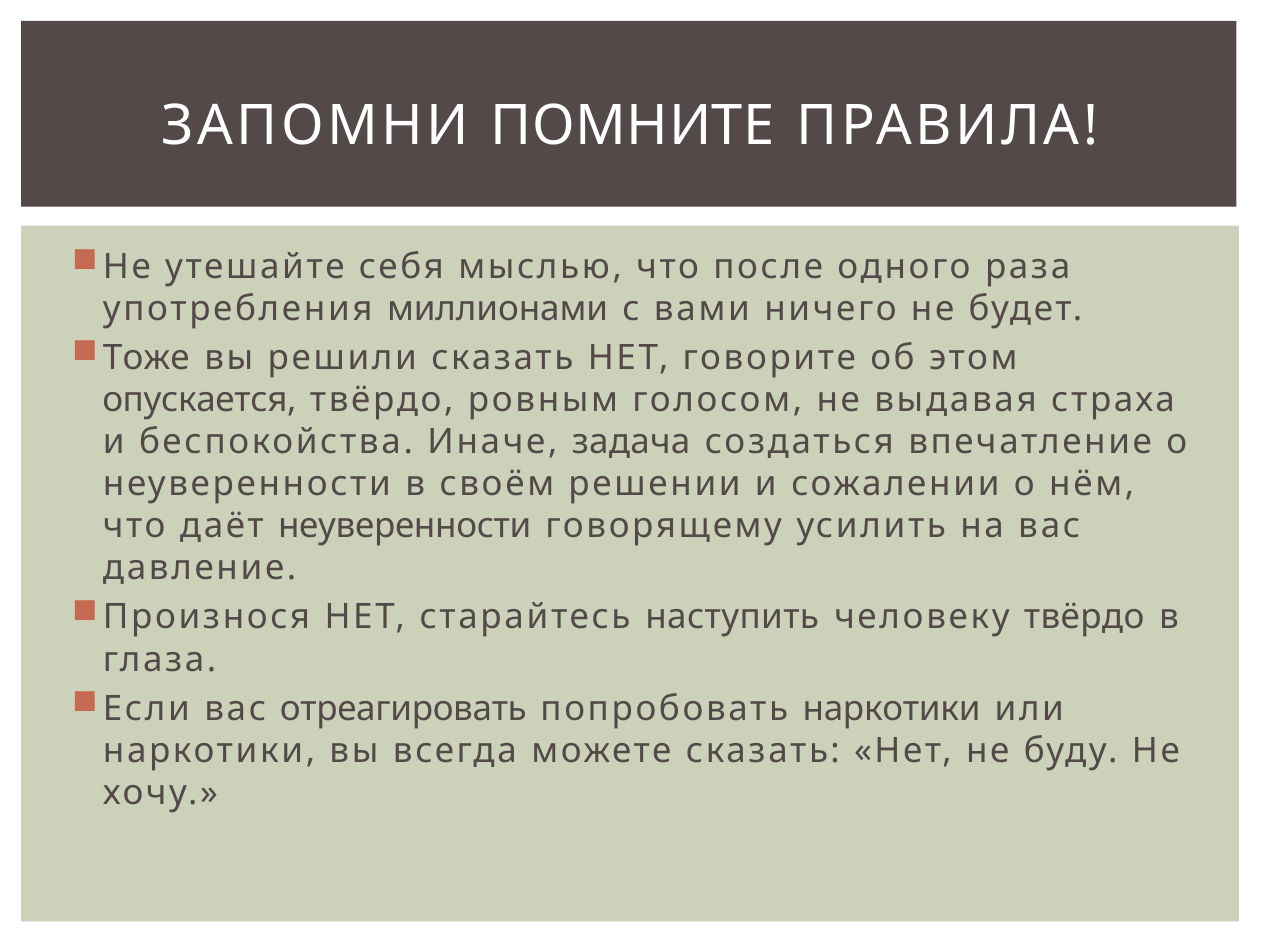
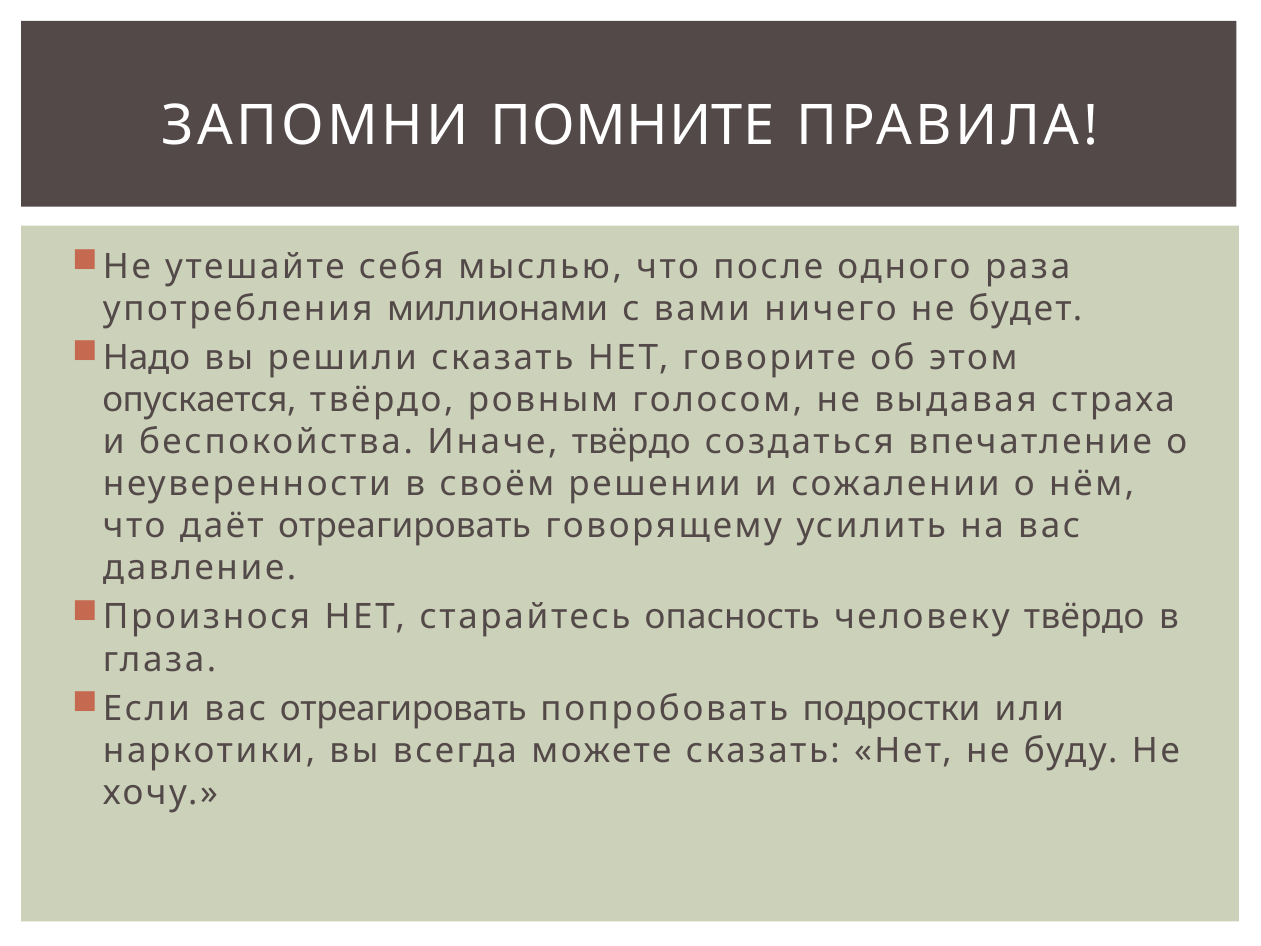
Тоже: Тоже -> Надо
Иначе задача: задача -> твёрдо
даёт неуверенности: неуверенности -> отреагировать
наступить: наступить -> опасность
попробовать наркотики: наркотики -> подростки
